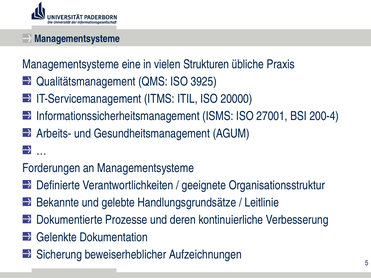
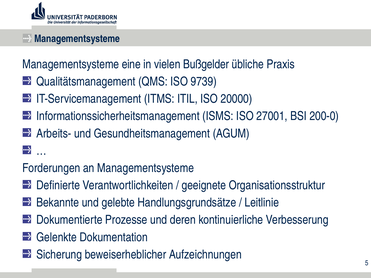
Strukturen: Strukturen -> Bußgelder
3925: 3925 -> 9739
200-4: 200-4 -> 200-0
